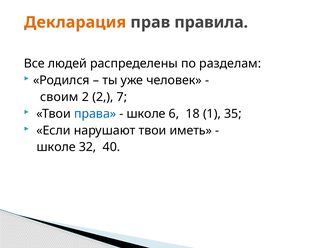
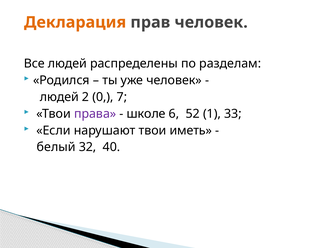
прав правила: правила -> человек
своим at (59, 97): своим -> людей
2 2: 2 -> 0
права colour: blue -> purple
18: 18 -> 52
35: 35 -> 33
школе at (56, 147): школе -> белый
